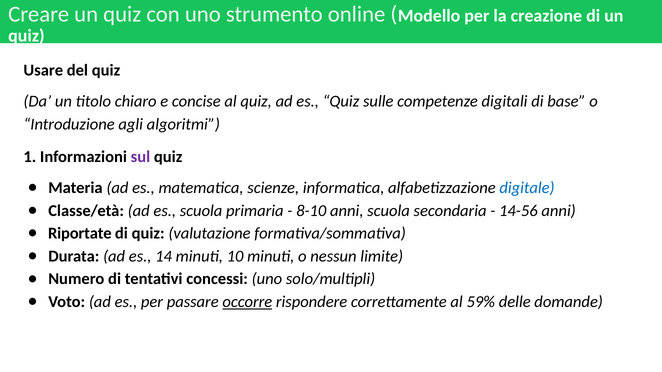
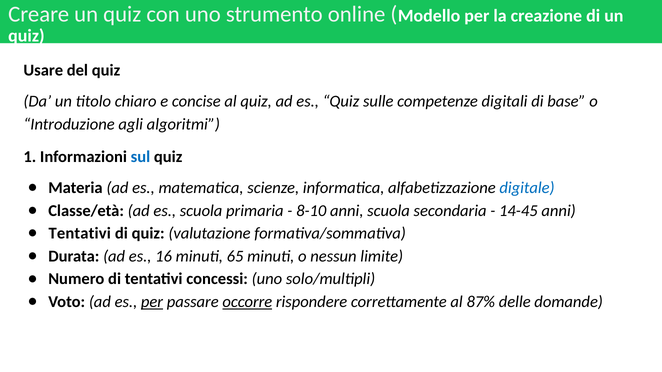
sul colour: purple -> blue
14-56: 14-56 -> 14-45
Riportate at (80, 234): Riportate -> Tentativi
14: 14 -> 16
10: 10 -> 65
per at (152, 302) underline: none -> present
59%: 59% -> 87%
